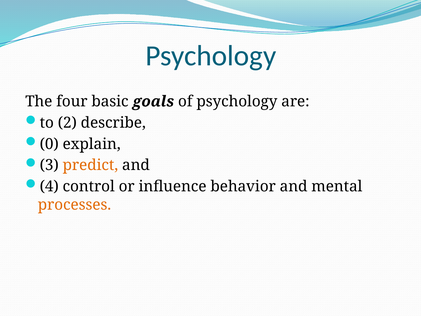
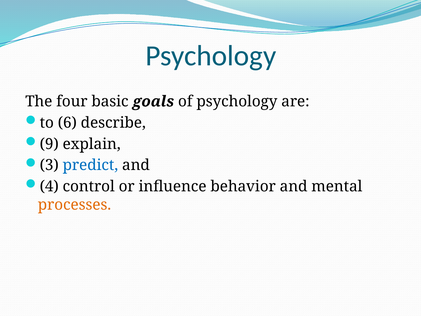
2: 2 -> 6
0: 0 -> 9
predict colour: orange -> blue
